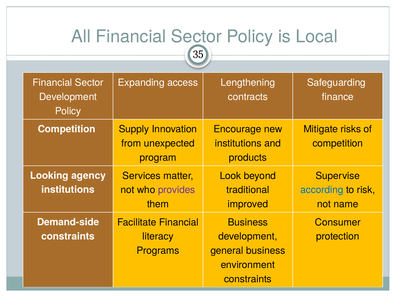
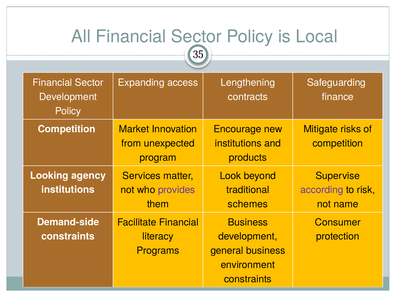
Supply: Supply -> Market
according colour: blue -> purple
improved: improved -> schemes
